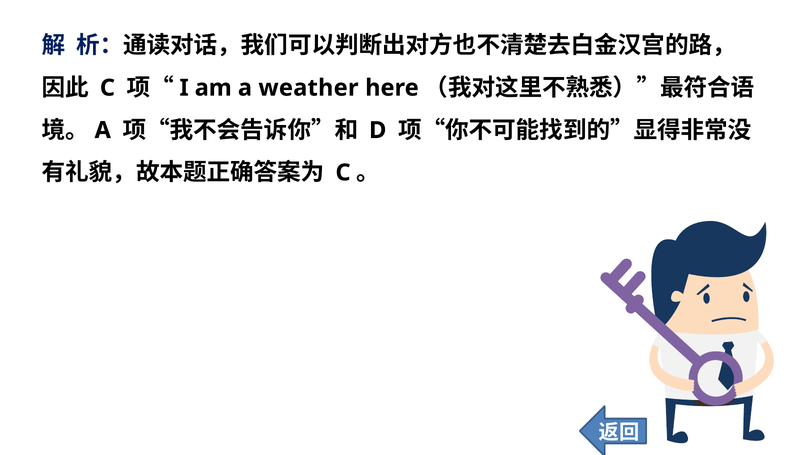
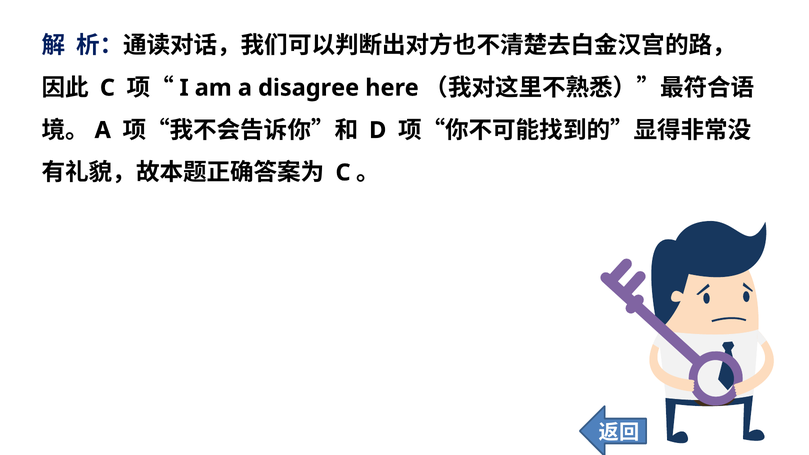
weather: weather -> disagree
